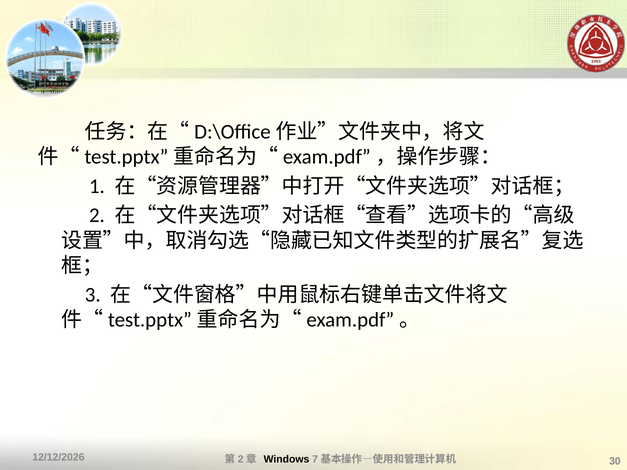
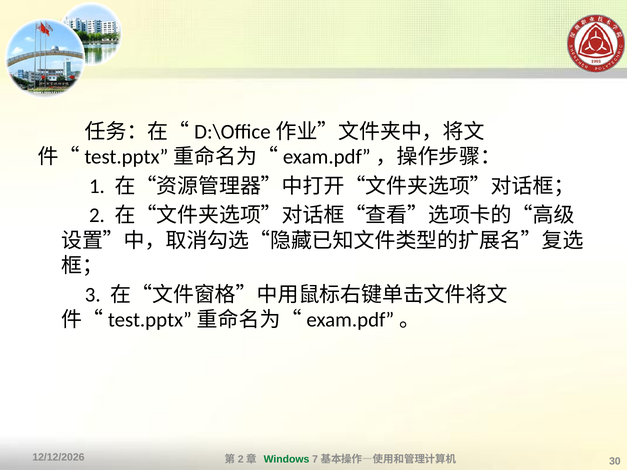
Windows colour: black -> green
